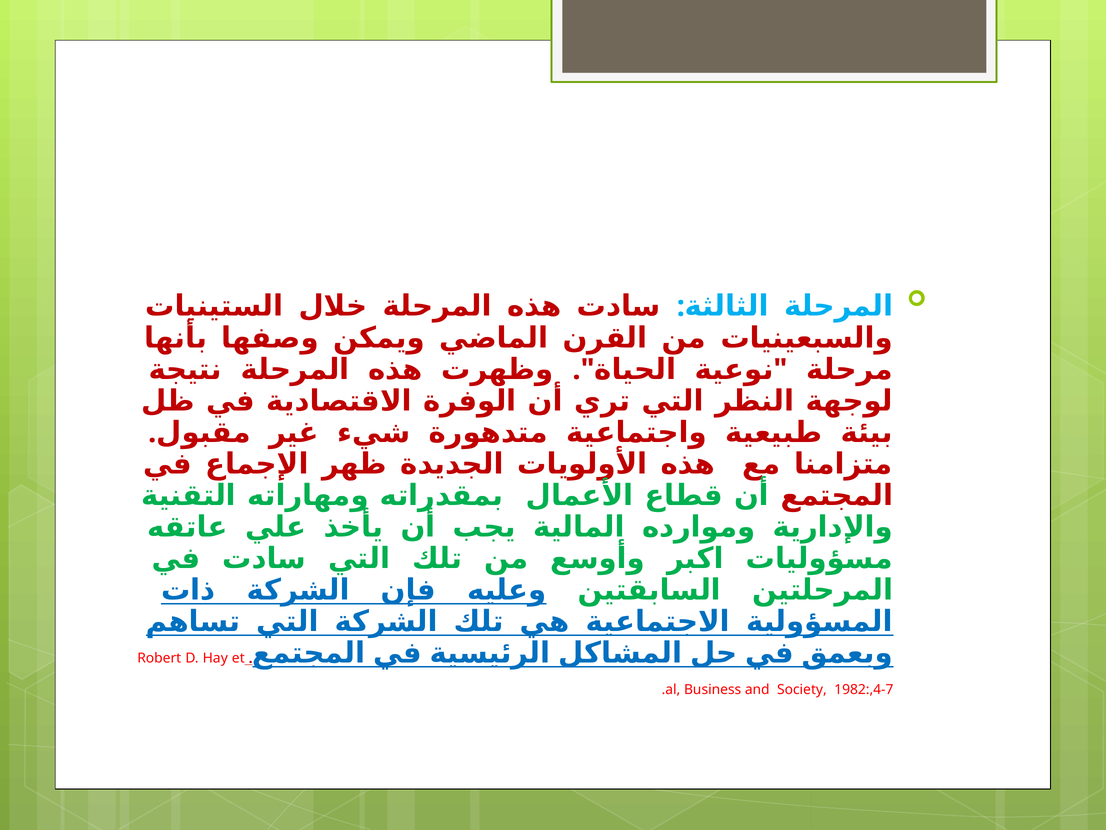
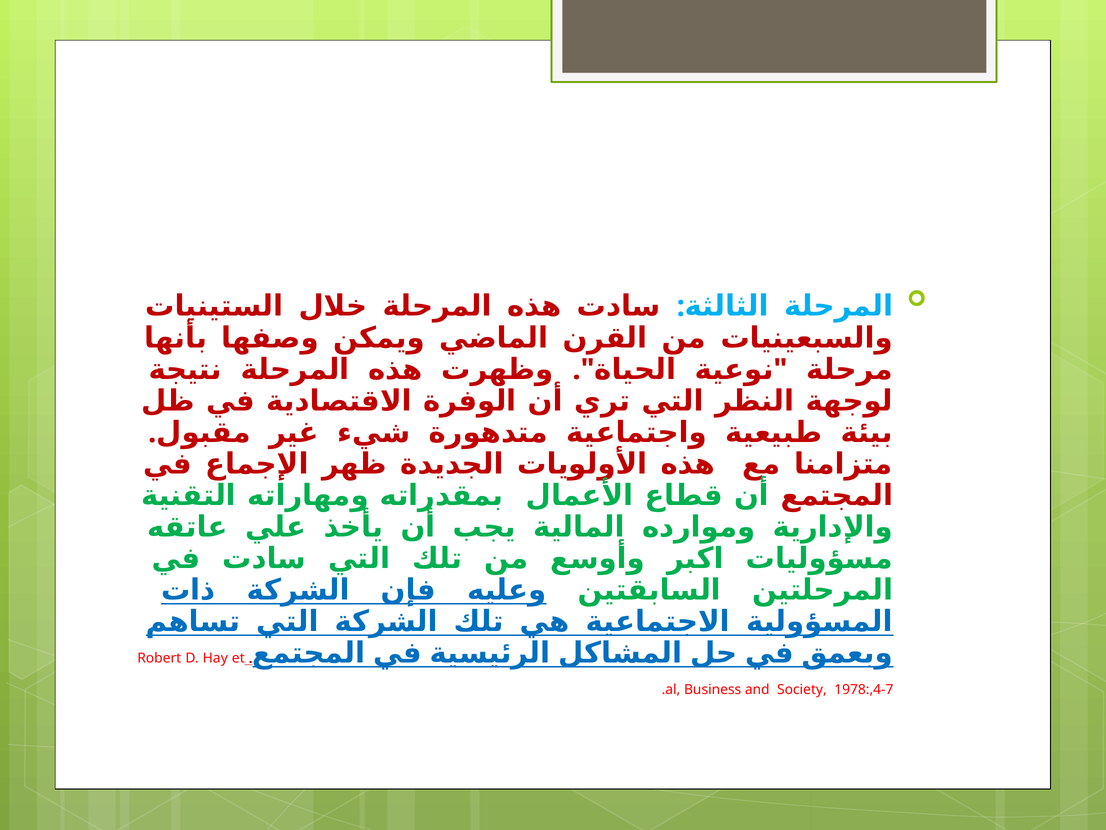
1982:,4-7: 1982:,4-7 -> 1978:,4-7
